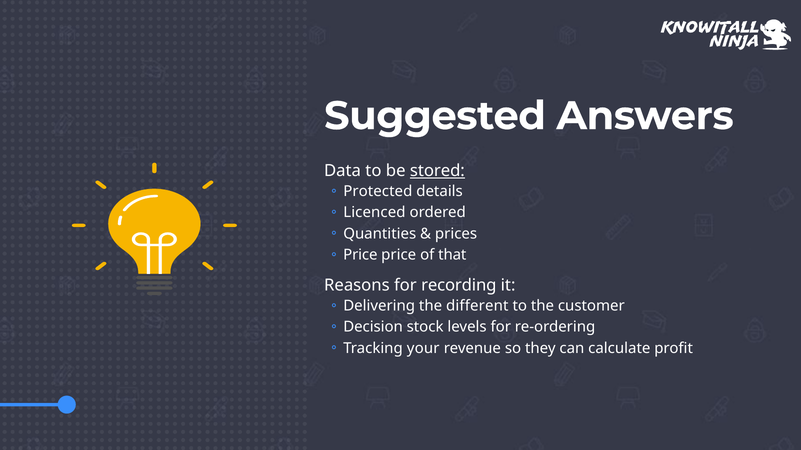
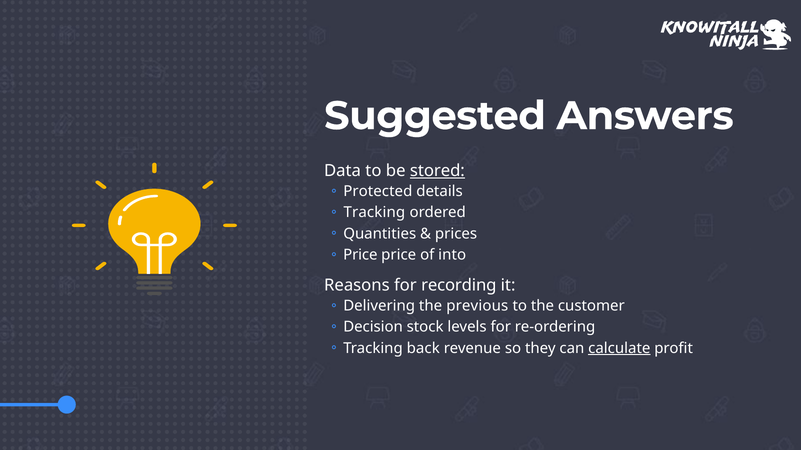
Licenced at (374, 213): Licenced -> Tracking
that: that -> into
different: different -> previous
your: your -> back
calculate underline: none -> present
